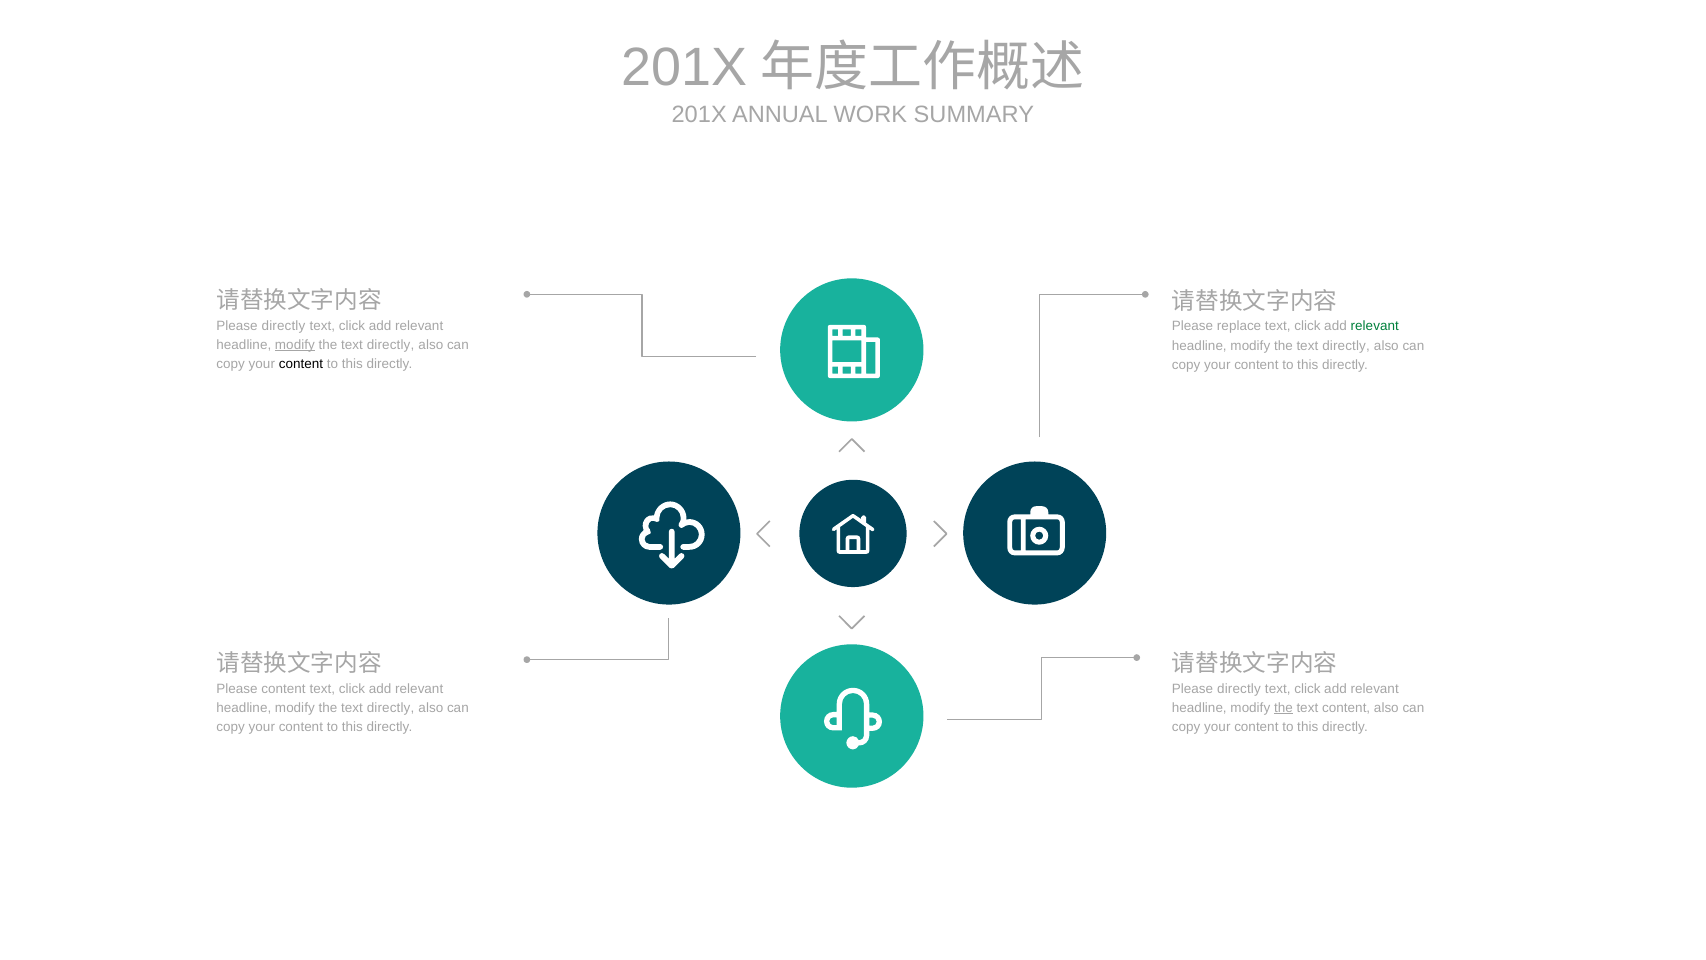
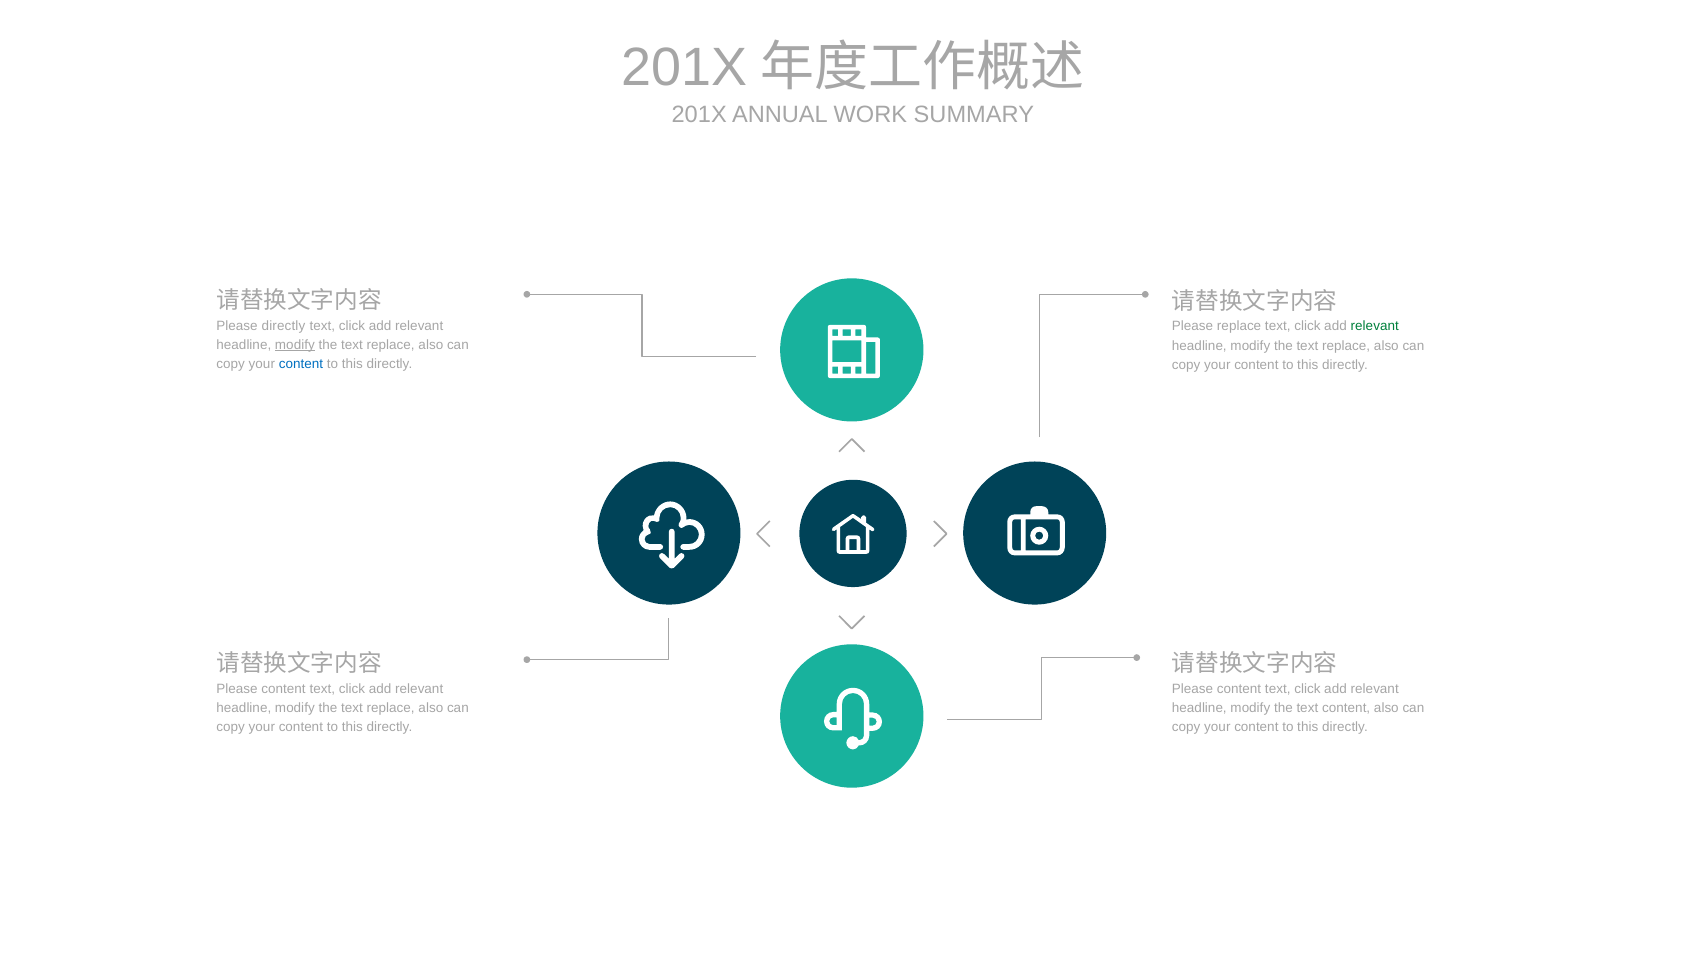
directly at (391, 345): directly -> replace
directly at (1346, 346): directly -> replace
content at (301, 364) colour: black -> blue
directly at (1239, 688): directly -> content
directly at (391, 708): directly -> replace
the at (1283, 708) underline: present -> none
